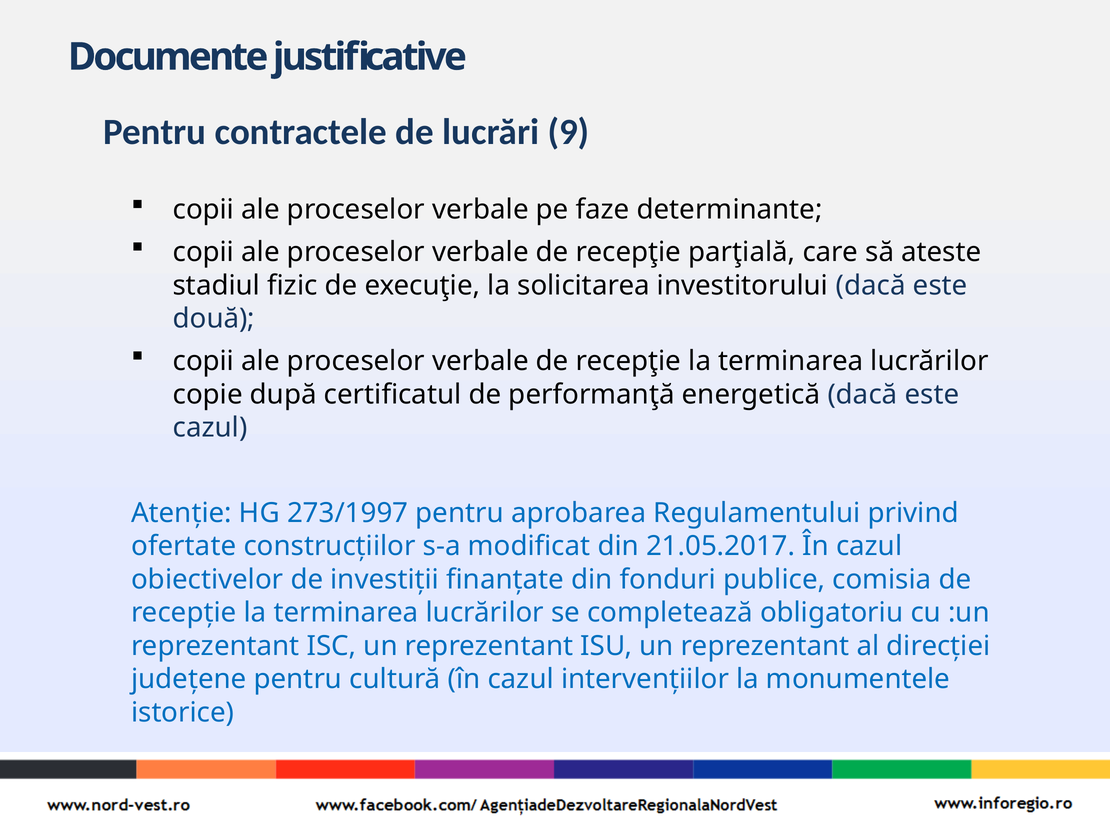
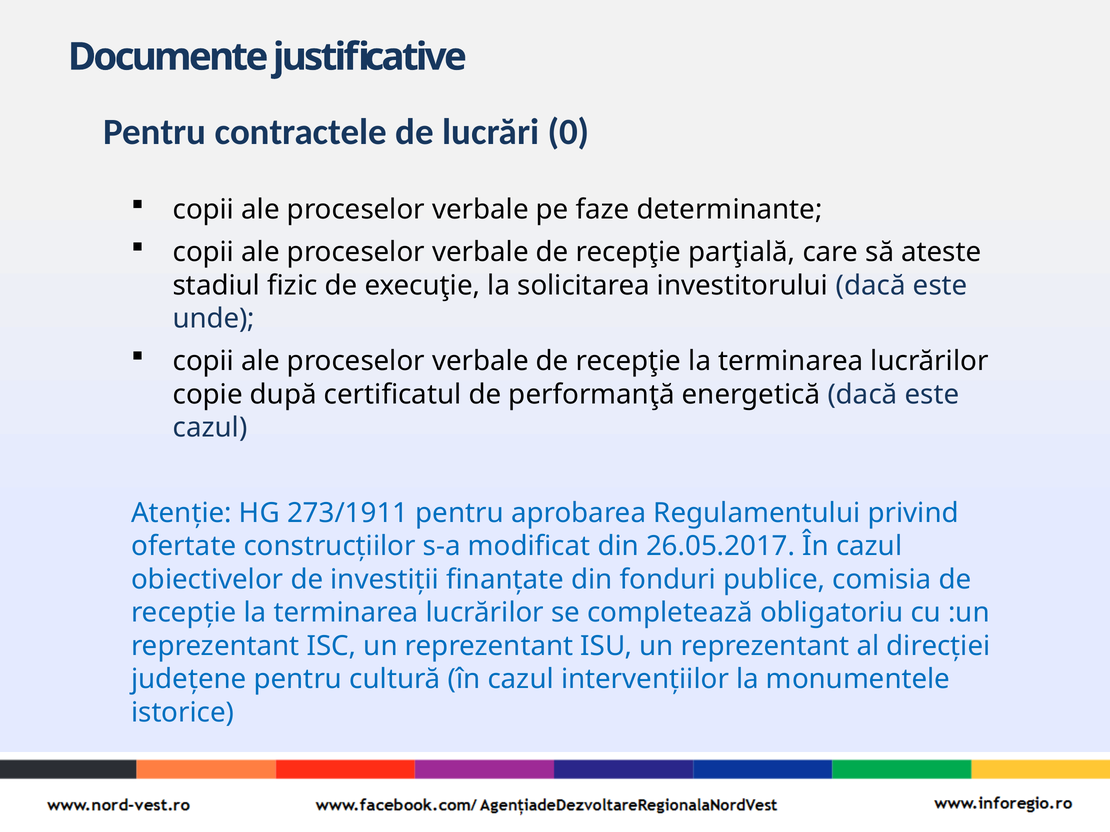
9: 9 -> 0
două: două -> unde
273/1997: 273/1997 -> 273/1911
21.05.2017: 21.05.2017 -> 26.05.2017
